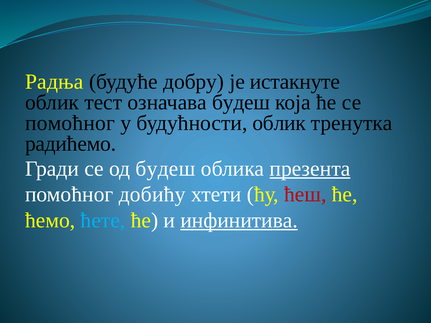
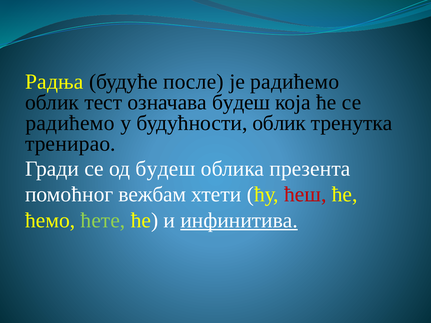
добру: добру -> после
је истакнуте: истакнуте -> радићемо
помоћног at (70, 123): помоћног -> радићемо
радићемо: радићемо -> тренирао
презента underline: present -> none
добићу: добићу -> вежбам
ћете colour: light blue -> light green
